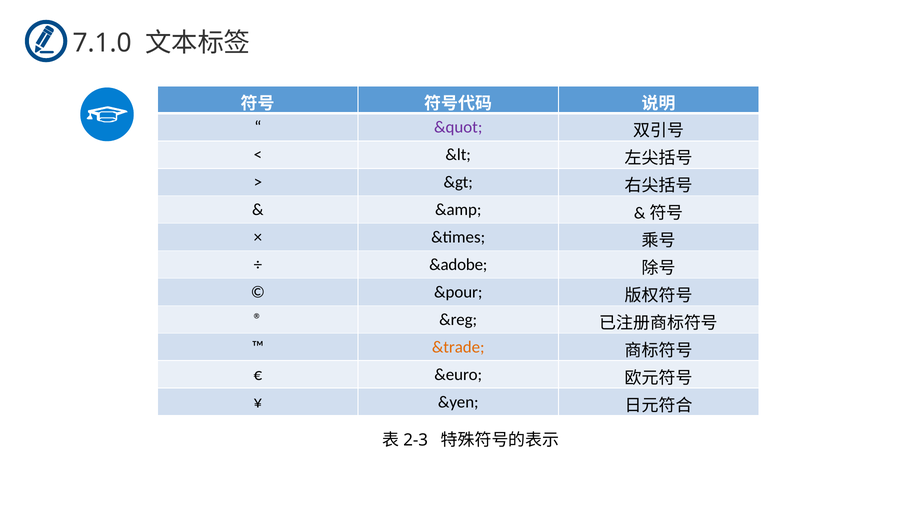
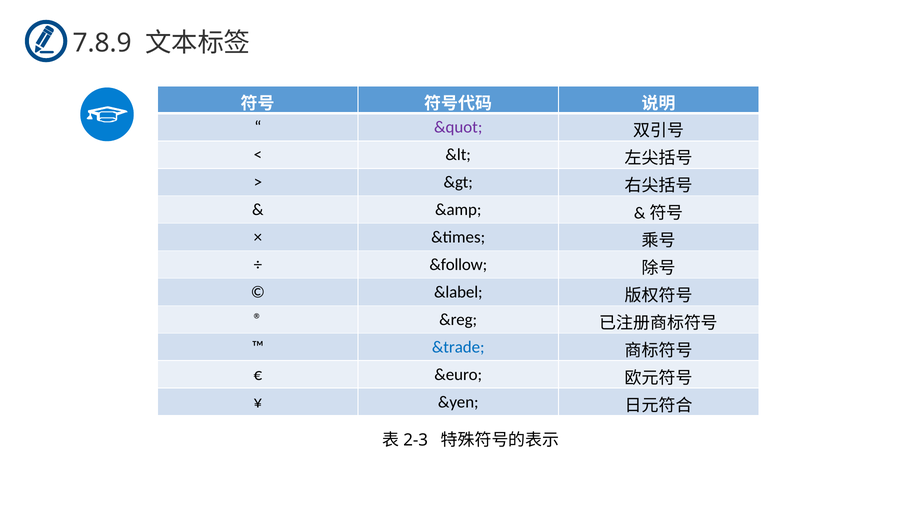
7.1.0: 7.1.0 -> 7.8.9
&adobe: &adobe -> &follow
&pour: &pour -> &label
&trade colour: orange -> blue
